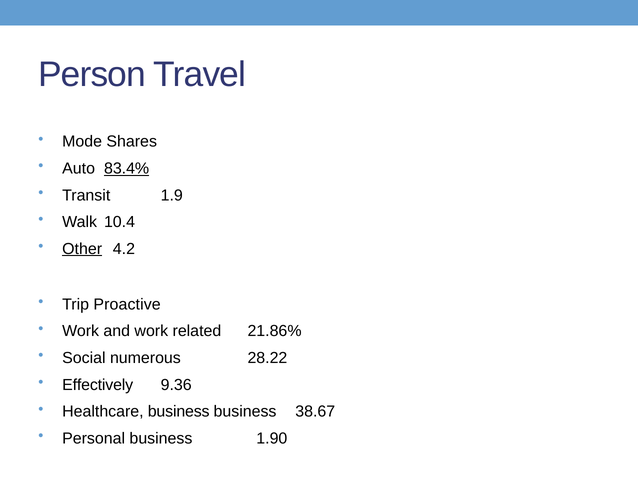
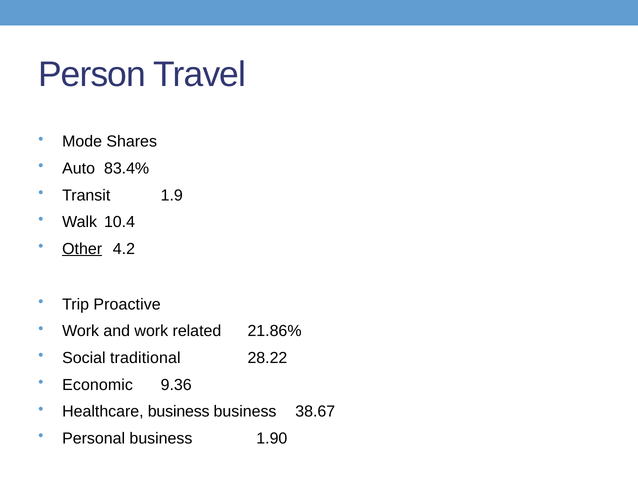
83.4% underline: present -> none
numerous: numerous -> traditional
Effectively: Effectively -> Economic
